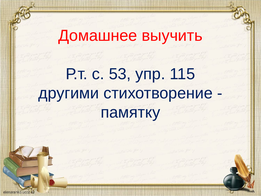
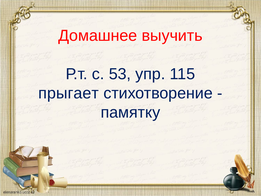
другими: другими -> прыгает
